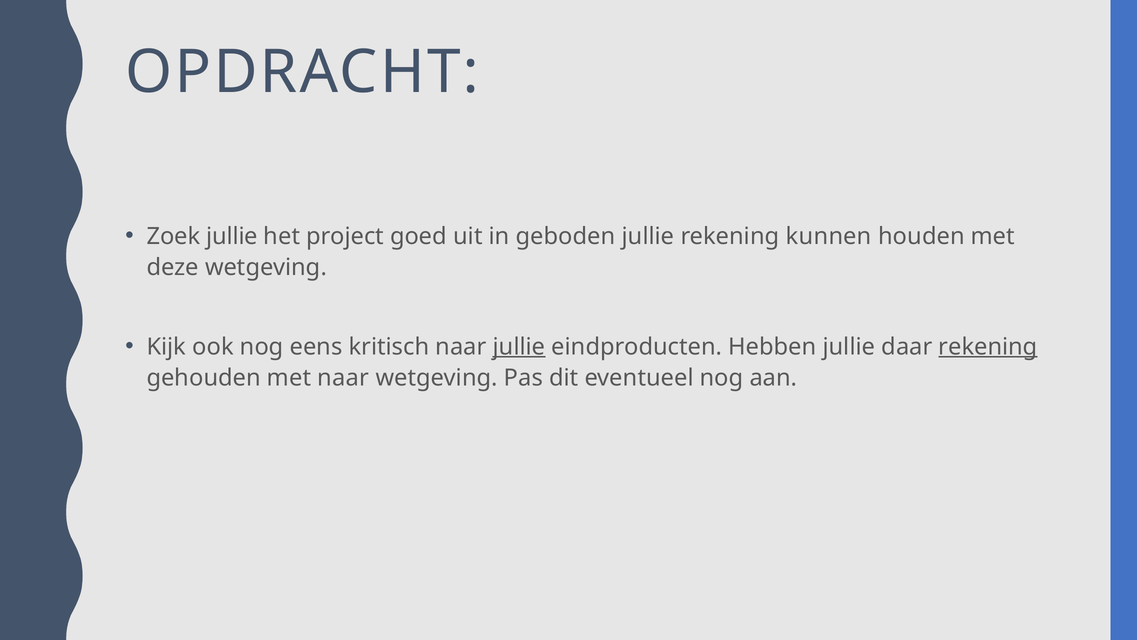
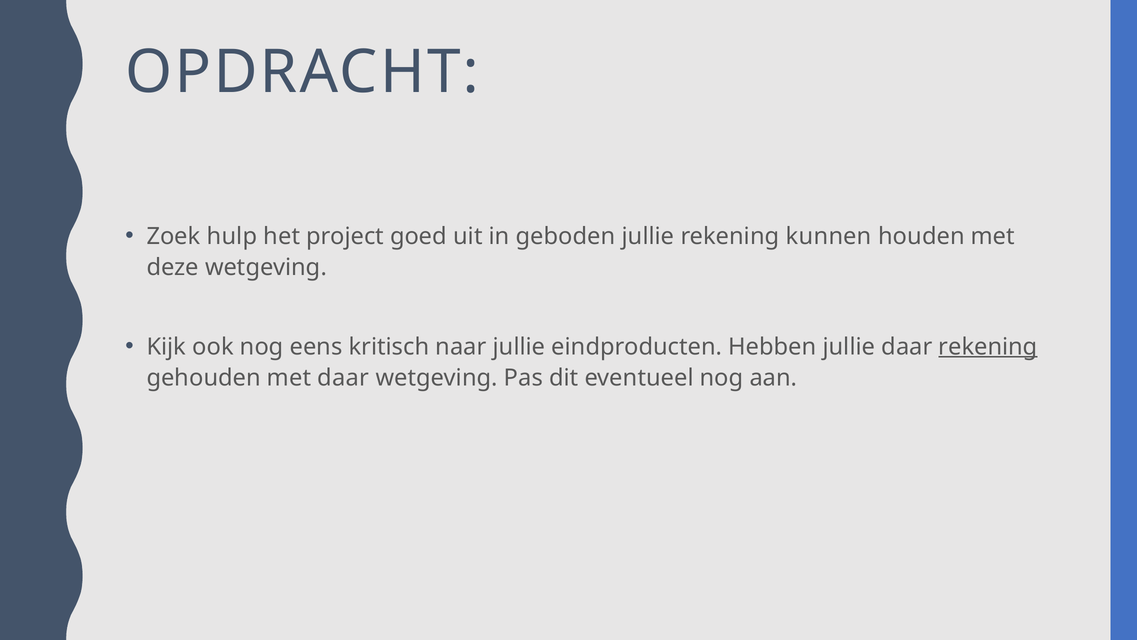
Zoek jullie: jullie -> hulp
jullie at (519, 347) underline: present -> none
met naar: naar -> daar
